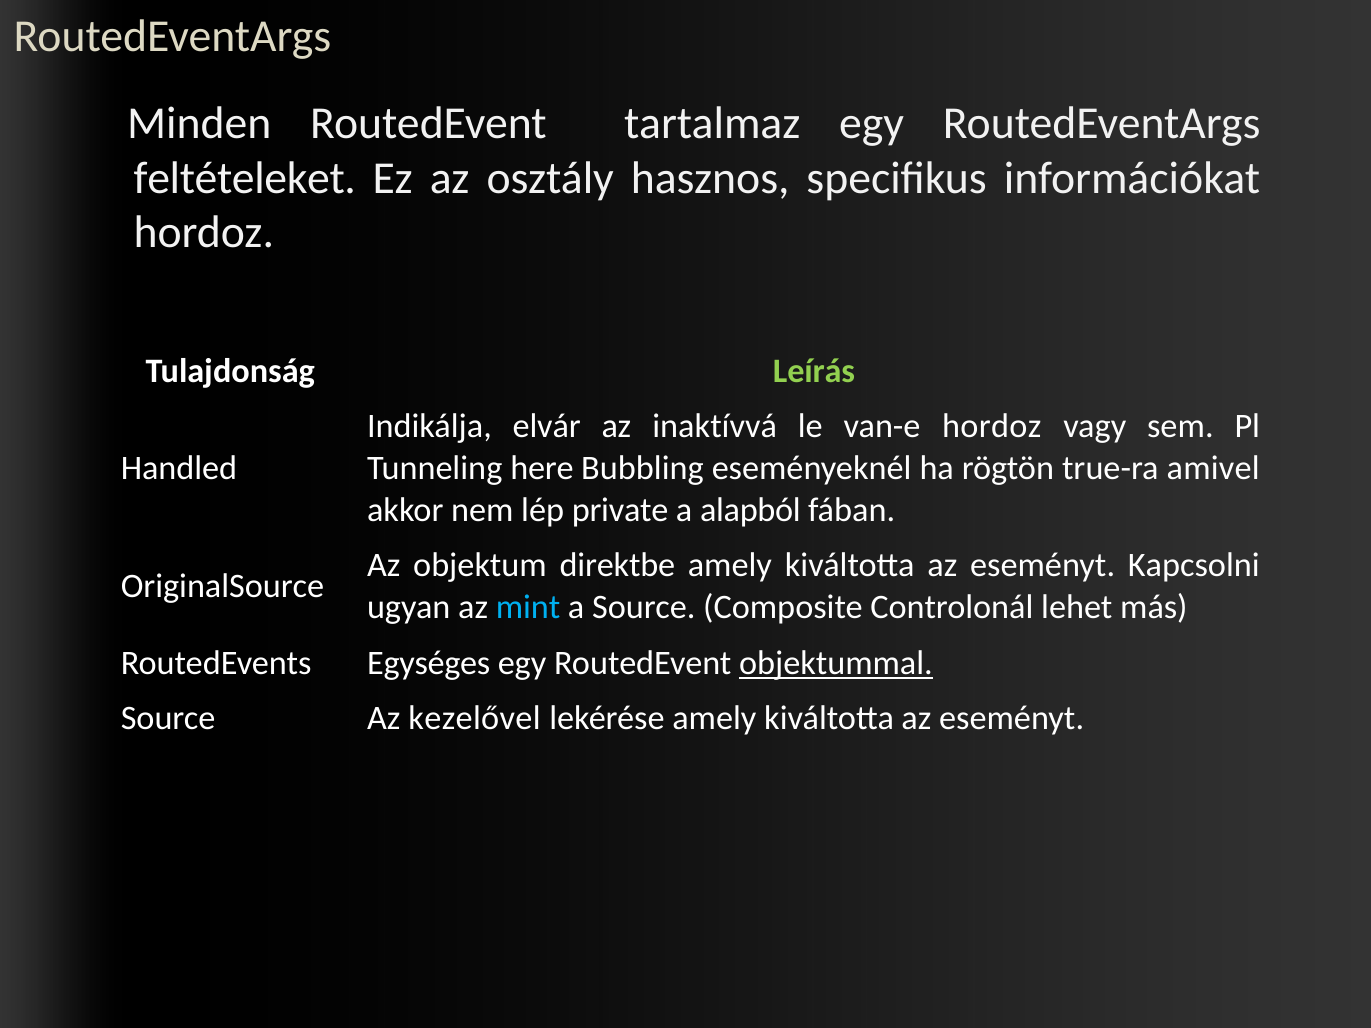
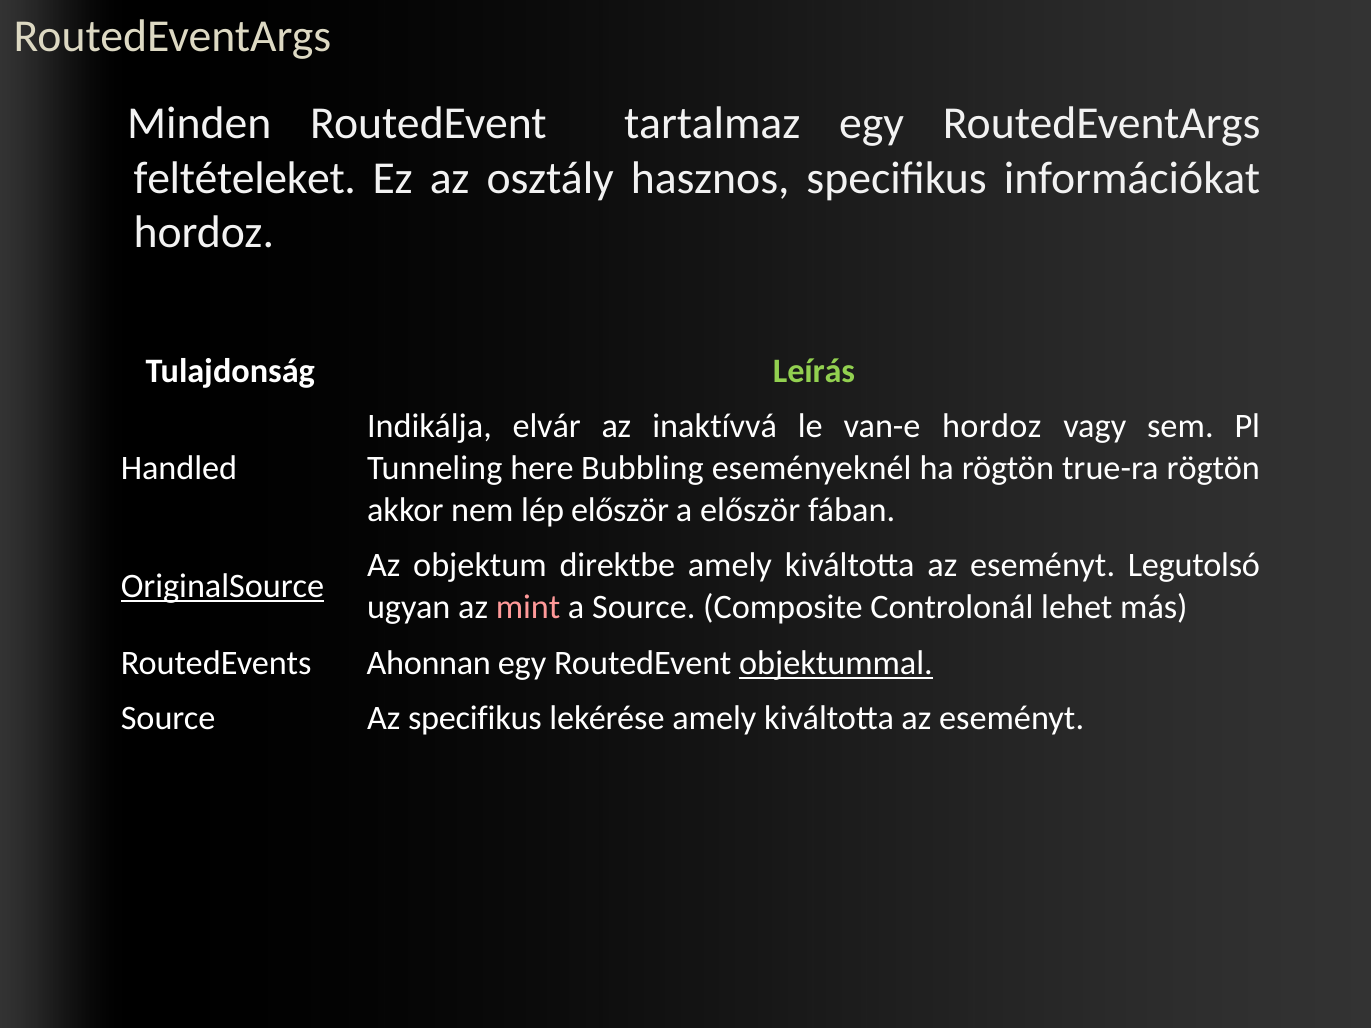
true-ra amivel: amivel -> rögtön
lép private: private -> először
a alapból: alapból -> először
Kapcsolni: Kapcsolni -> Legutolsó
OriginalSource underline: none -> present
mint colour: light blue -> pink
Egységes: Egységes -> Ahonnan
Az kezelővel: kezelővel -> specifikus
